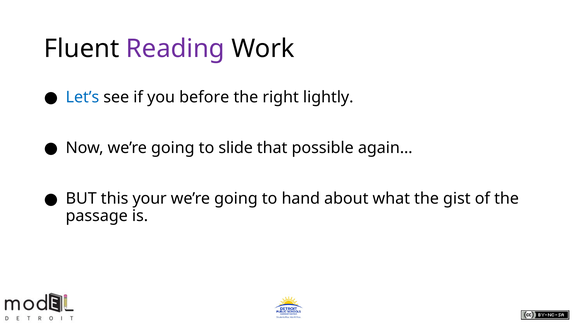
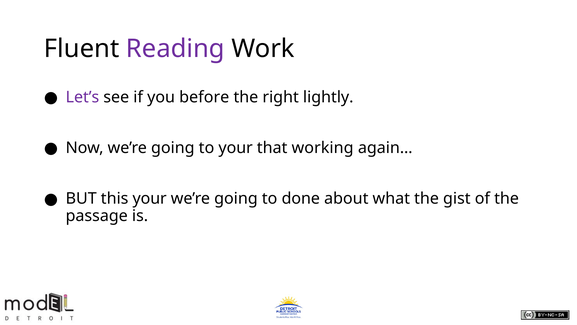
Let’s colour: blue -> purple
to slide: slide -> your
possible: possible -> working
hand: hand -> done
